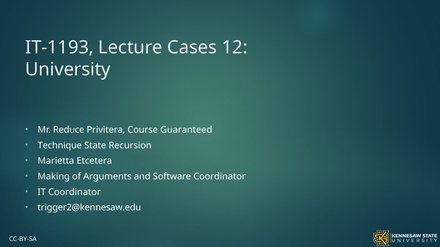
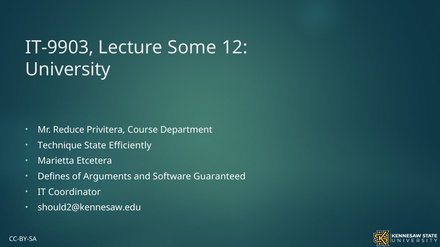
IT-1193: IT-1193 -> IT-9903
Cases: Cases -> Some
Guaranteed: Guaranteed -> Department
Recursion: Recursion -> Efficiently
Making: Making -> Defines
Software Coordinator: Coordinator -> Guaranteed
trigger2@kennesaw.edu: trigger2@kennesaw.edu -> should2@kennesaw.edu
